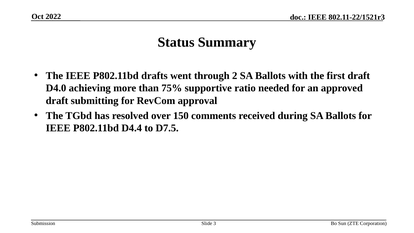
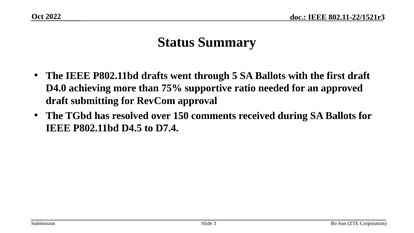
2: 2 -> 5
D4.4: D4.4 -> D4.5
D7.5: D7.5 -> D7.4
